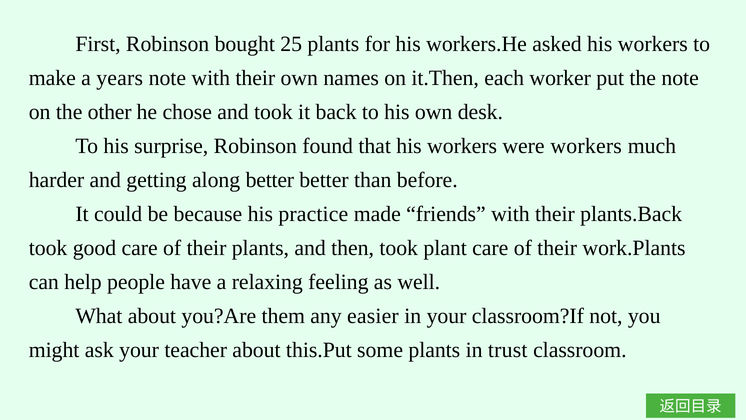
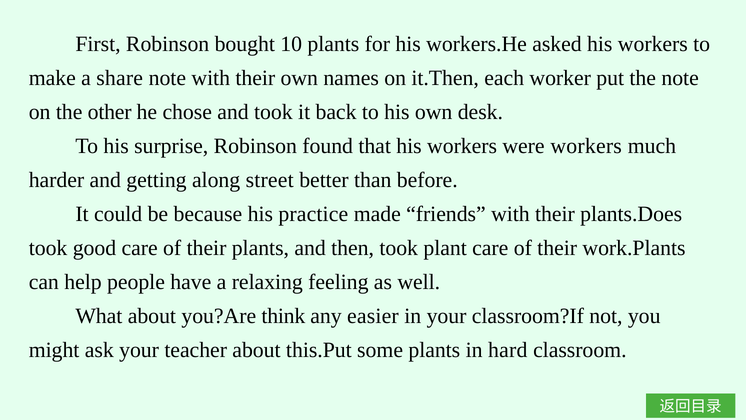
25: 25 -> 10
years: years -> share
along better: better -> street
plants.Back: plants.Back -> plants.Does
them: them -> think
trust: trust -> hard
